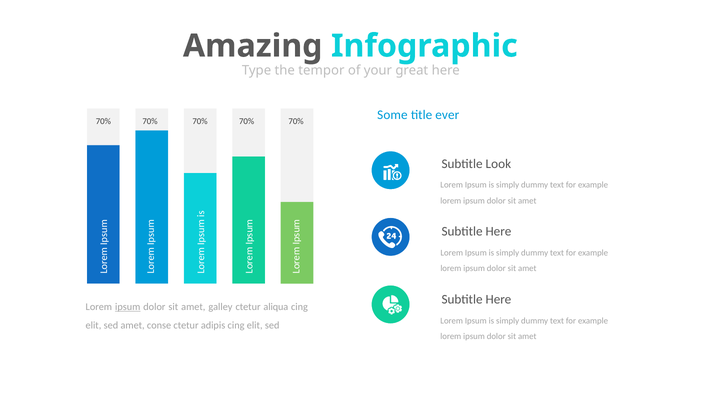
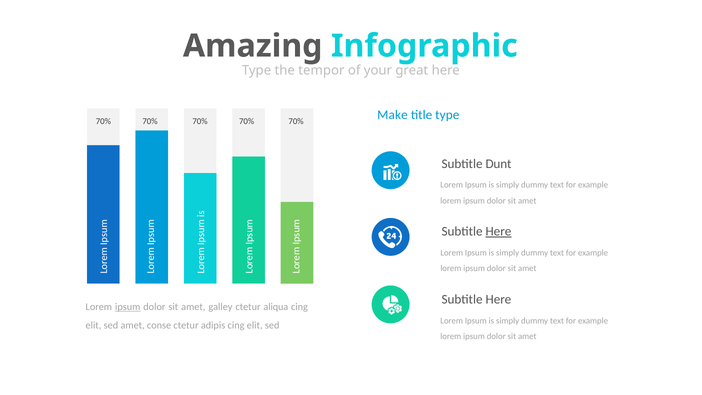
Some: Some -> Make
title ever: ever -> type
Look: Look -> Dunt
Here at (498, 231) underline: none -> present
